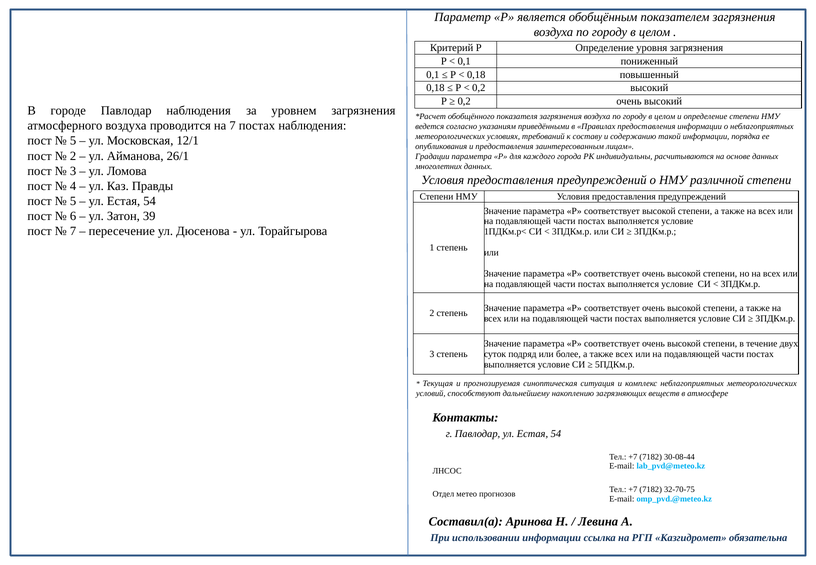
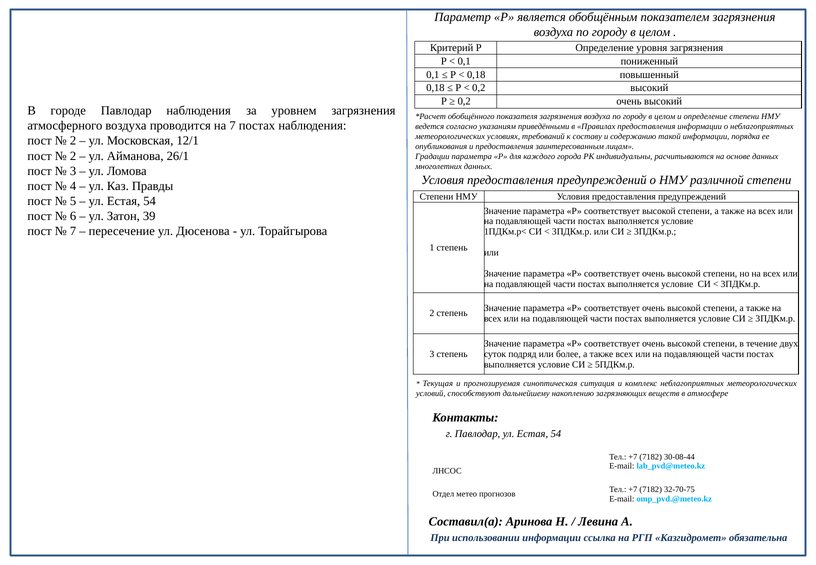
5 at (73, 141): 5 -> 2
